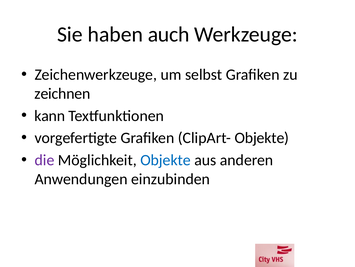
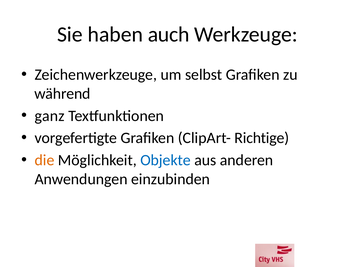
zeichnen: zeichnen -> während
kann: kann -> ganz
ClipArt- Objekte: Objekte -> Richtige
die colour: purple -> orange
